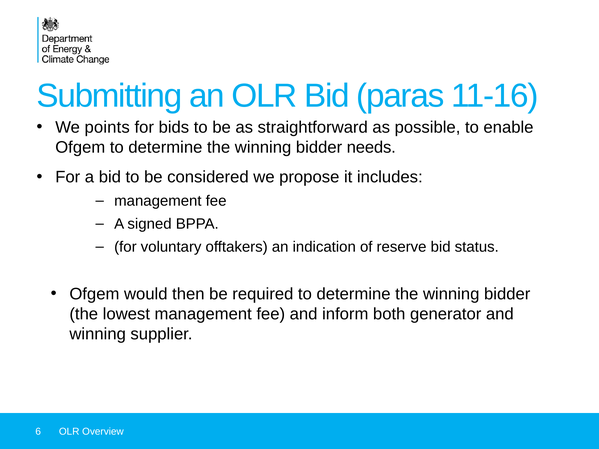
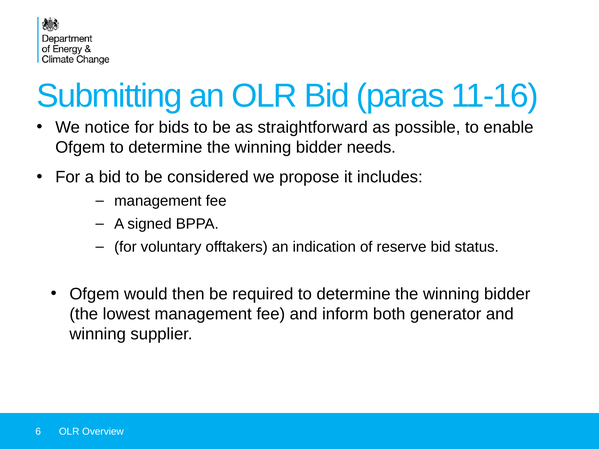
points: points -> notice
